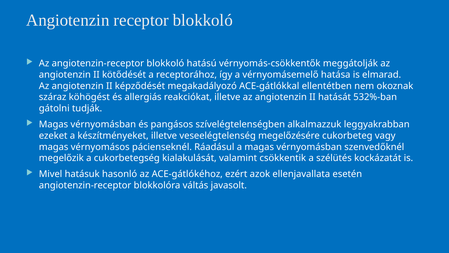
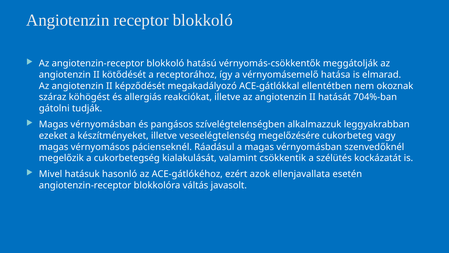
532%-ban: 532%-ban -> 704%-ban
